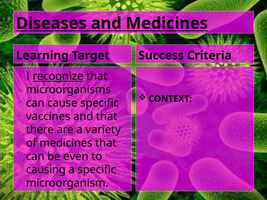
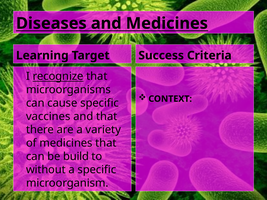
even: even -> build
causing: causing -> without
